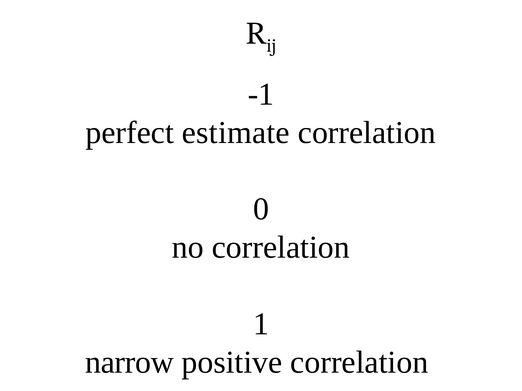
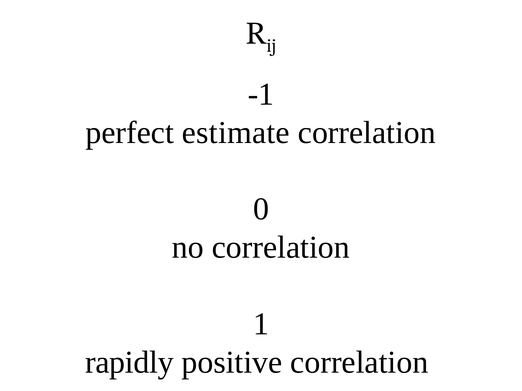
narrow: narrow -> rapidly
